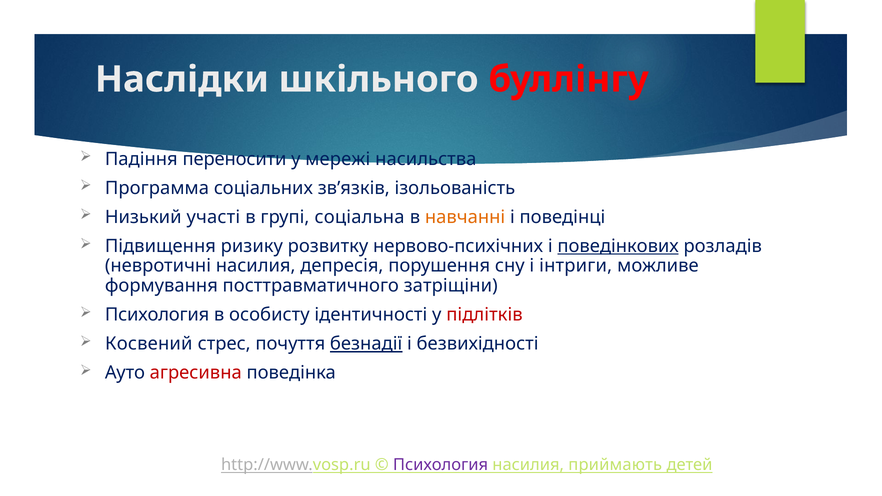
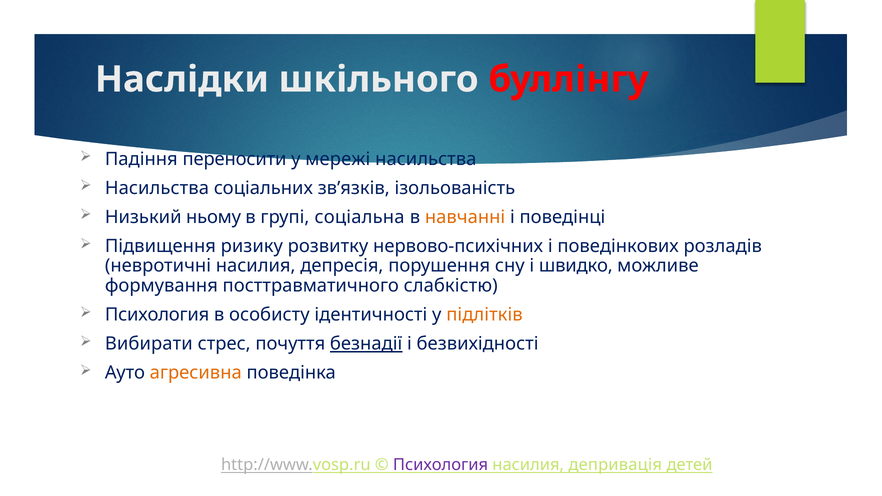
Программа at (157, 188): Программа -> Насильства
участі: участі -> ньому
поведінкових underline: present -> none
інтриги: інтриги -> швидко
затріщіни: затріщіни -> слабкістю
підлітків colour: red -> orange
Косвений: Косвений -> Вибирати
агресивна colour: red -> orange
приймають: приймають -> депривація
